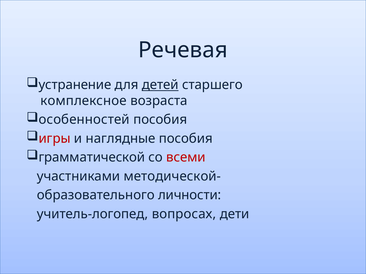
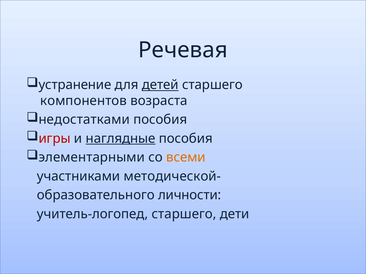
комплексное: комплексное -> компонентов
особенностей: особенностей -> недостатками
наглядные underline: none -> present
грамматической: грамматической -> элементарными
всеми colour: red -> orange
учитель-логопед вопросах: вопросах -> старшего
